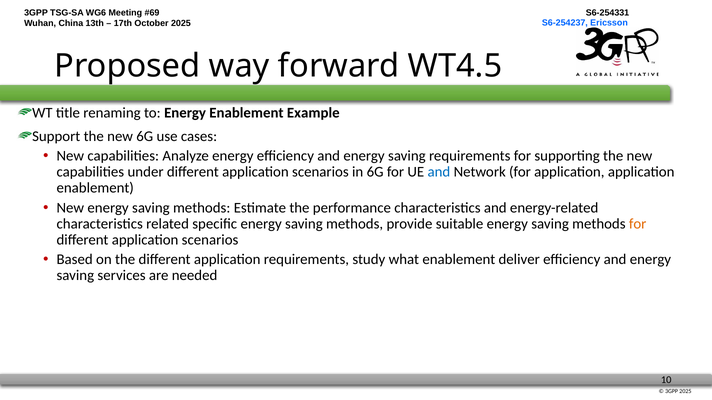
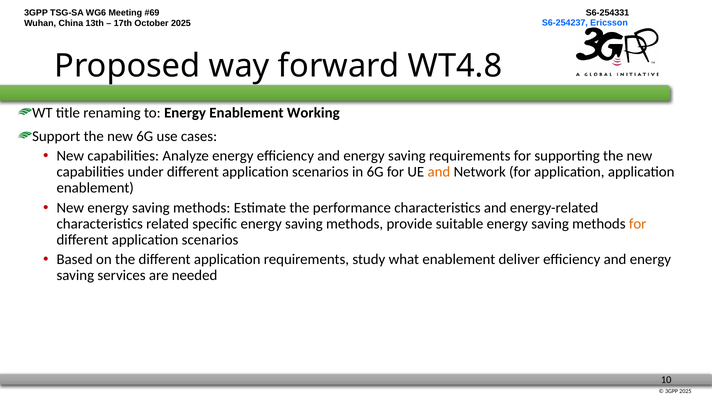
WT4.5: WT4.5 -> WT4.8
Example: Example -> Working
and at (439, 172) colour: blue -> orange
